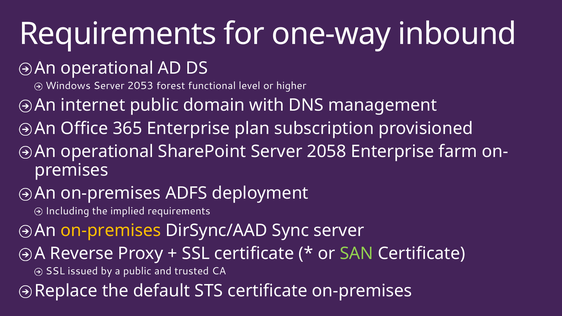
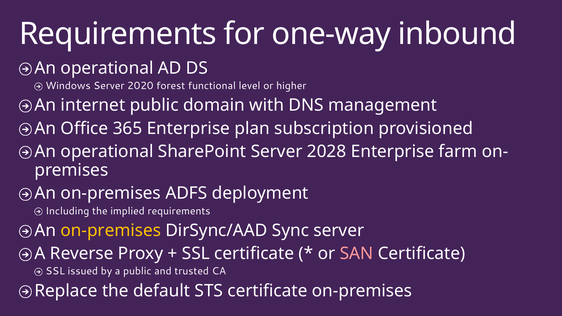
2053: 2053 -> 2020
2058: 2058 -> 2028
SAN colour: light green -> pink
